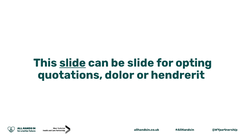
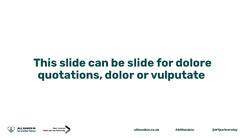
slide at (73, 63) underline: present -> none
opting: opting -> dolore
hendrerit: hendrerit -> vulputate
